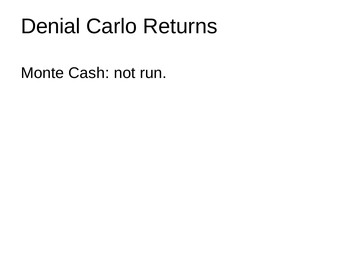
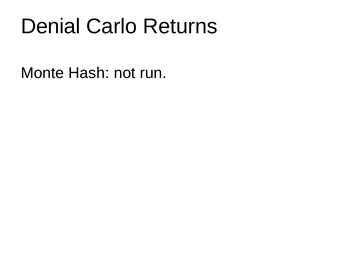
Cash: Cash -> Hash
